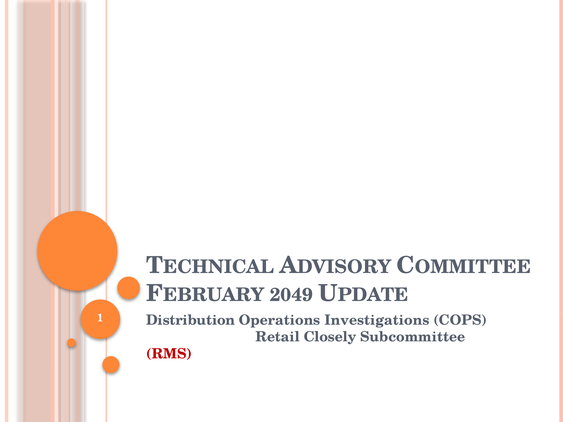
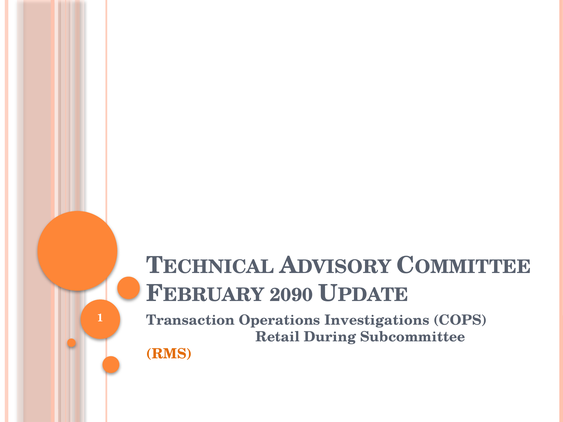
2049: 2049 -> 2090
Distribution: Distribution -> Transaction
Closely: Closely -> During
RMS colour: red -> orange
